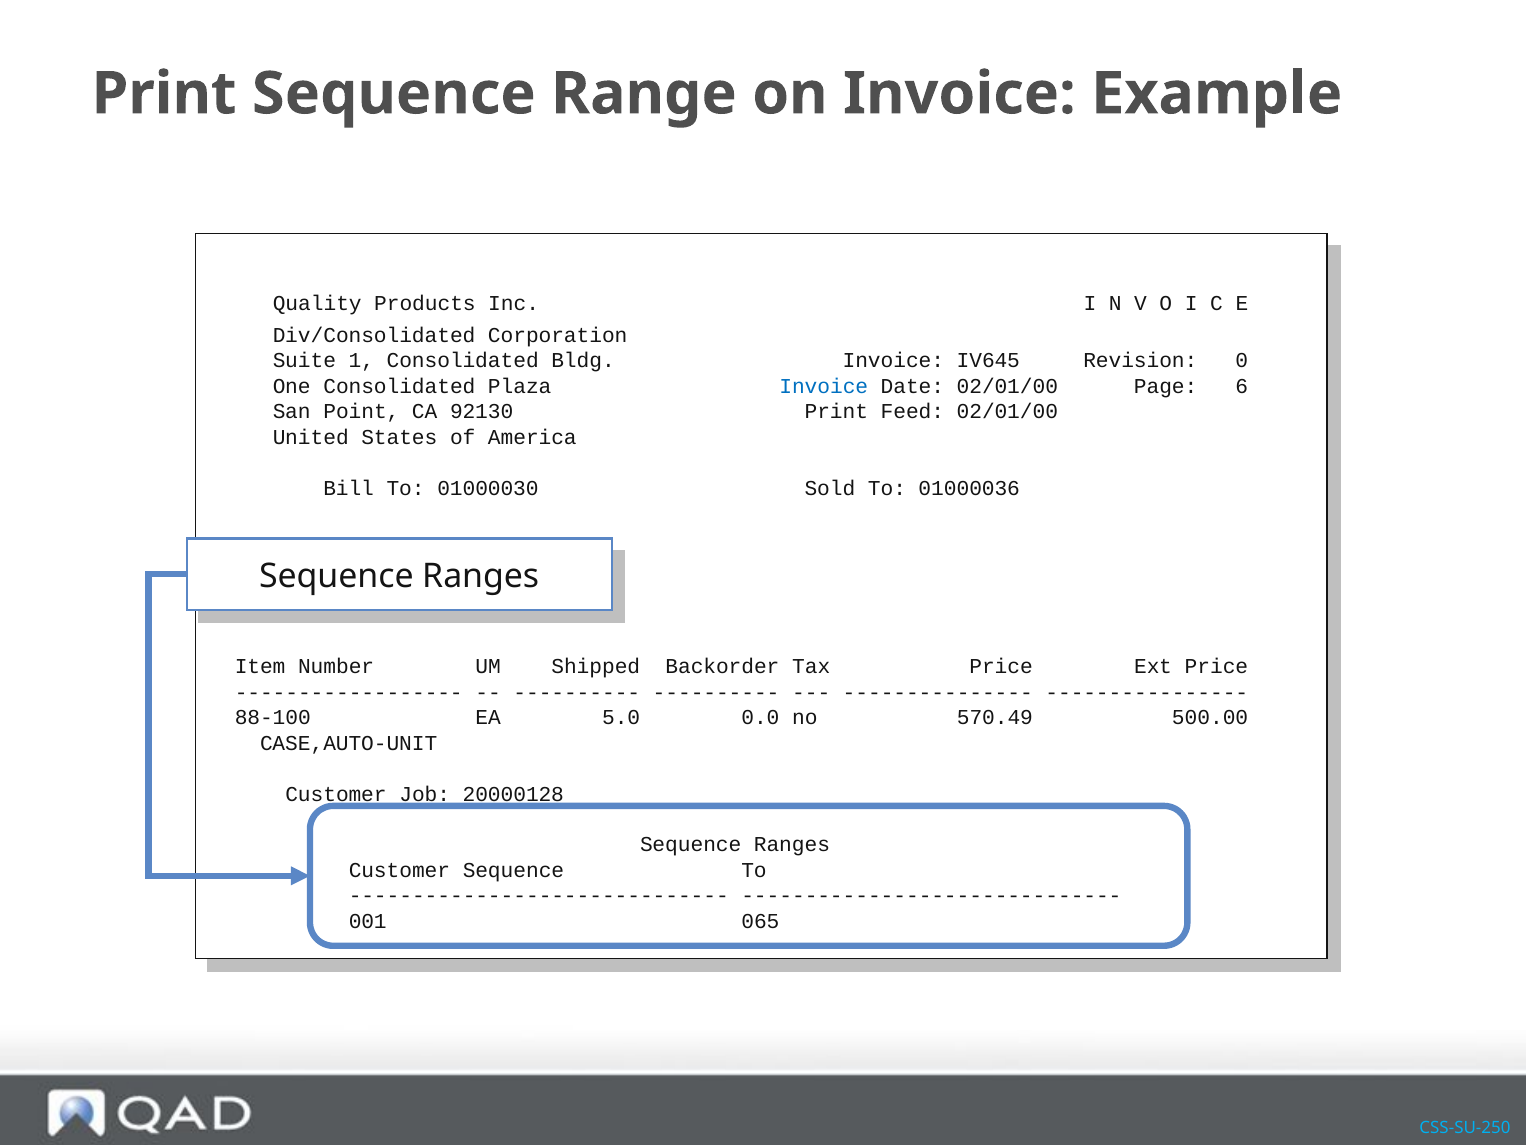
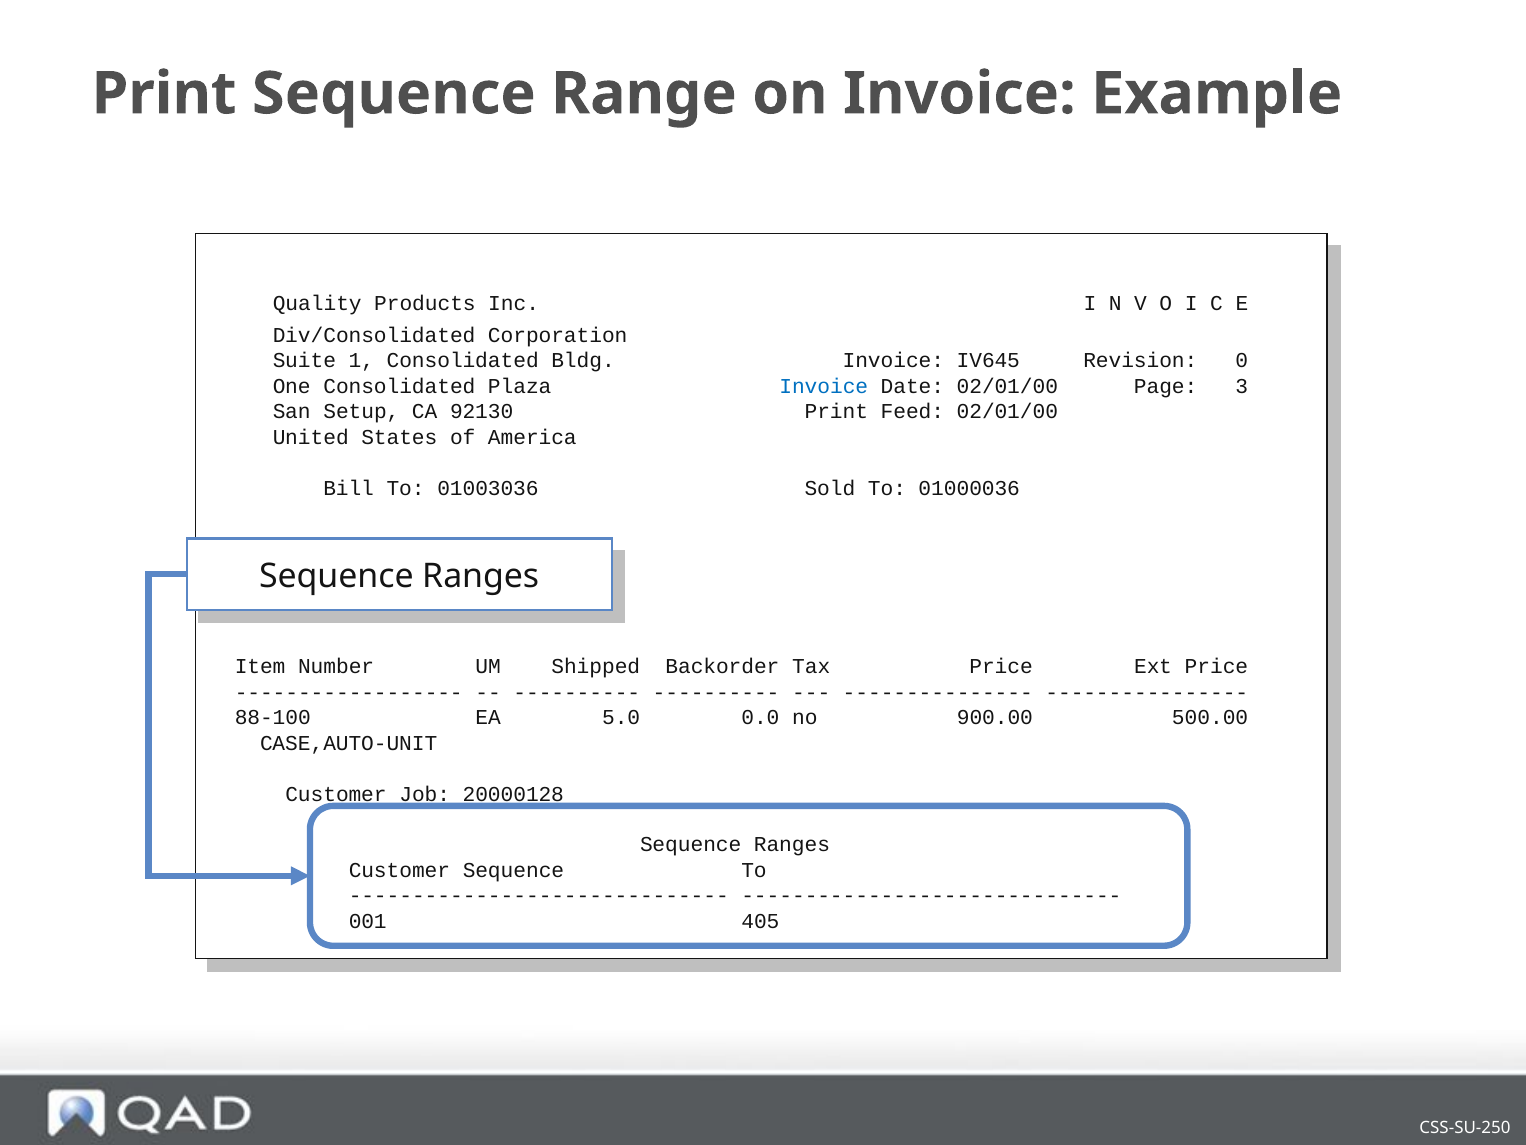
6: 6 -> 3
Point: Point -> Setup
01000030: 01000030 -> 01003036
570.49: 570.49 -> 900.00
065: 065 -> 405
CSS-SU-250 colour: light blue -> white
